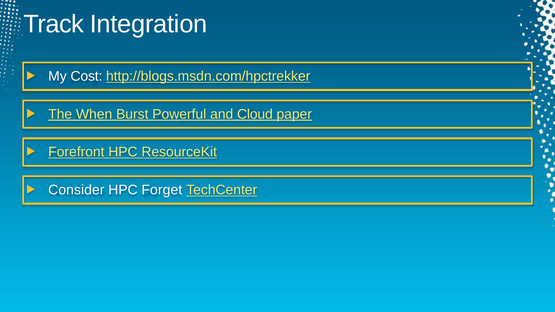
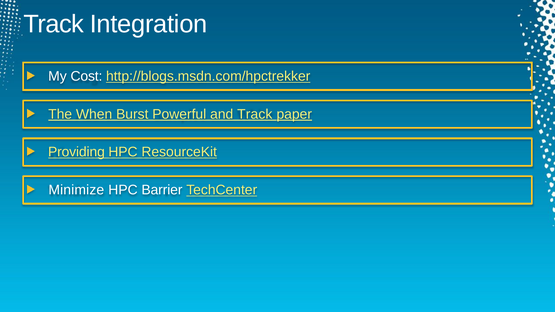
and Cloud: Cloud -> Track
Forefront: Forefront -> Providing
Consider: Consider -> Minimize
Forget: Forget -> Barrier
